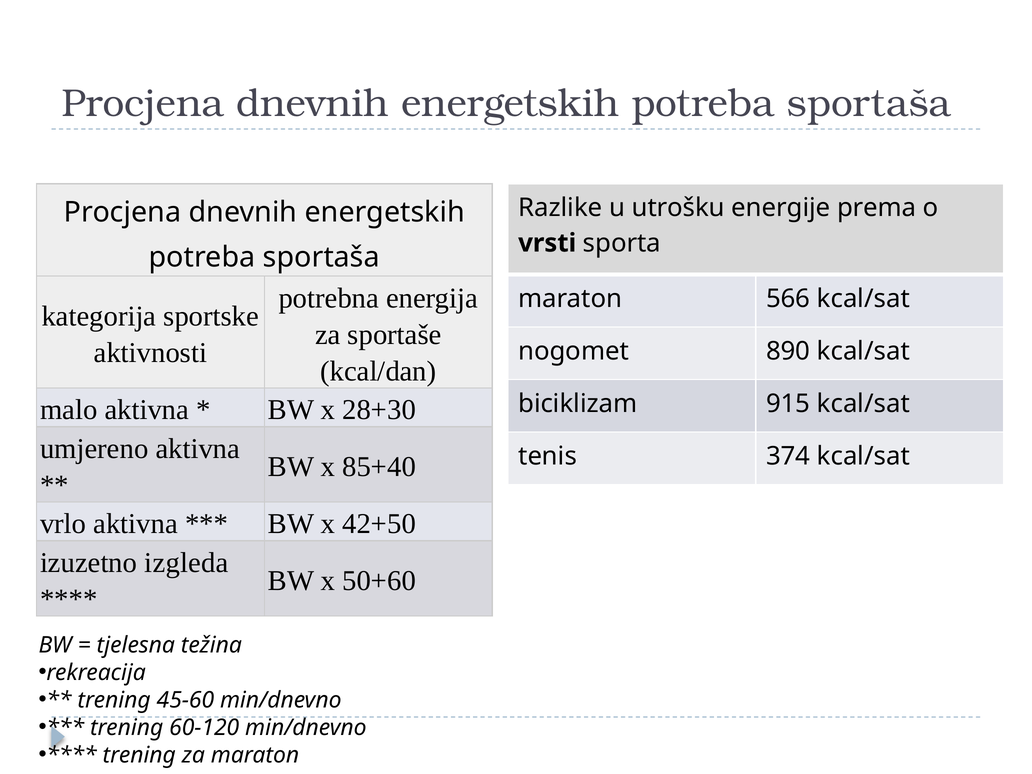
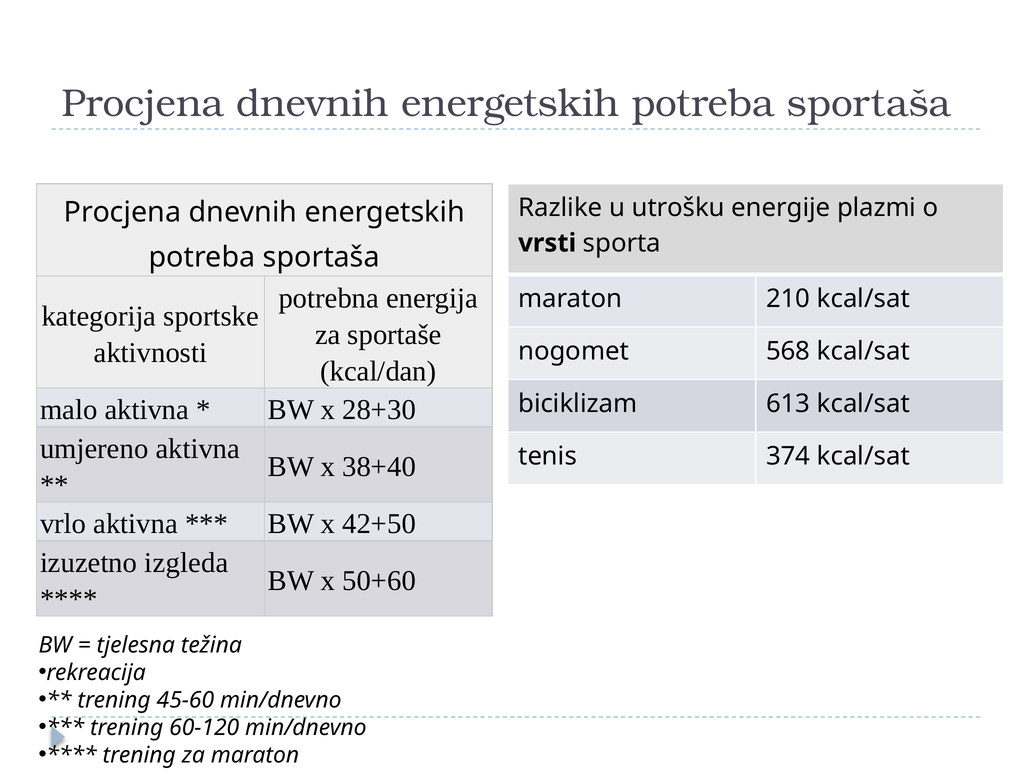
prema: prema -> plazmi
566: 566 -> 210
890: 890 -> 568
915: 915 -> 613
85+40: 85+40 -> 38+40
